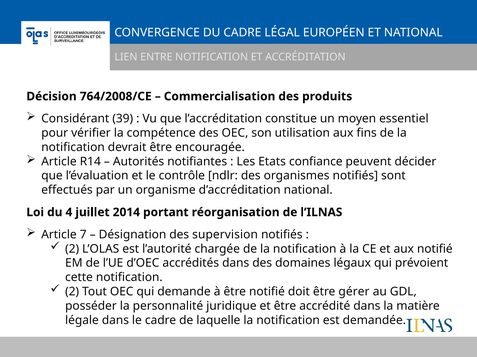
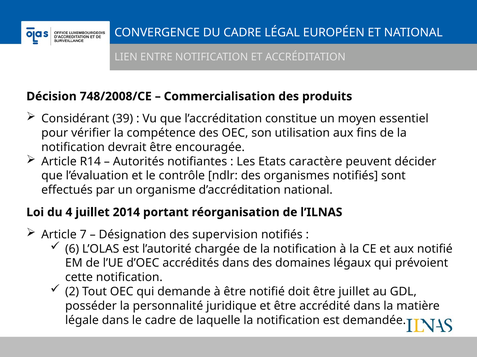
764/2008/CE: 764/2008/CE -> 748/2008/CE
confiance: confiance -> caractère
2 at (72, 249): 2 -> 6
être gérer: gérer -> juillet
